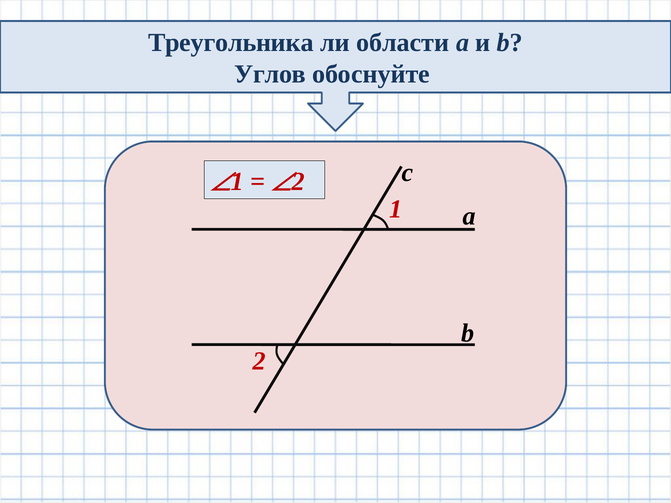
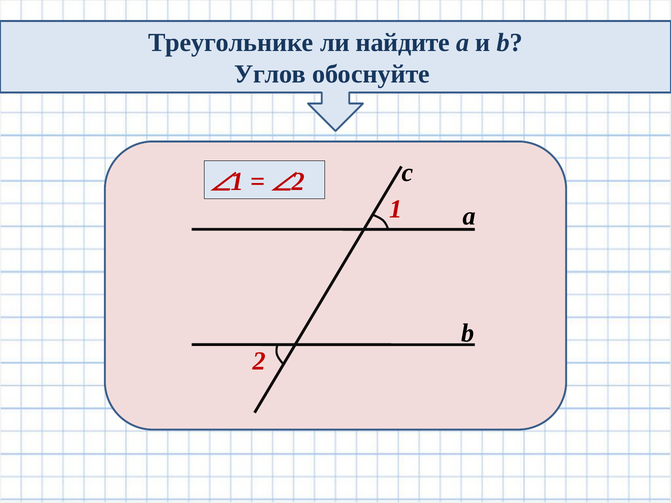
Треугольника: Треугольника -> Треугольнике
области: области -> найдите
